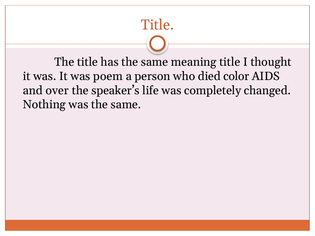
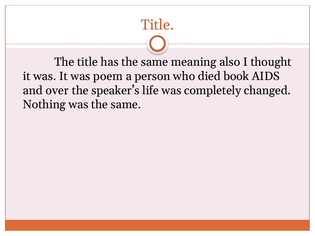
meaning title: title -> also
color: color -> book
